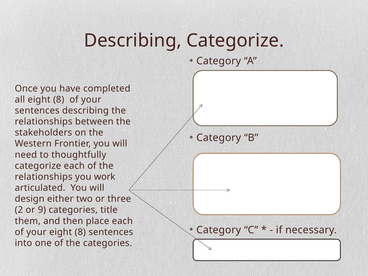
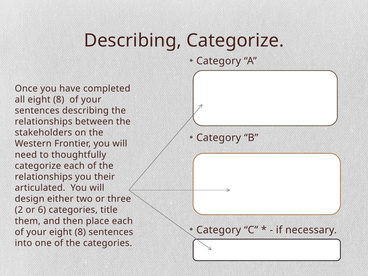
work: work -> their
9: 9 -> 6
